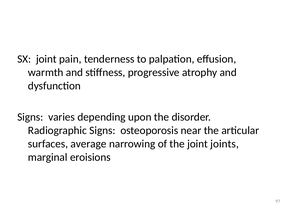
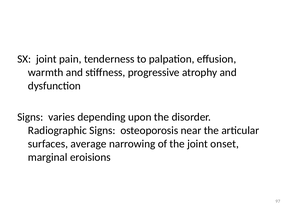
joints: joints -> onset
